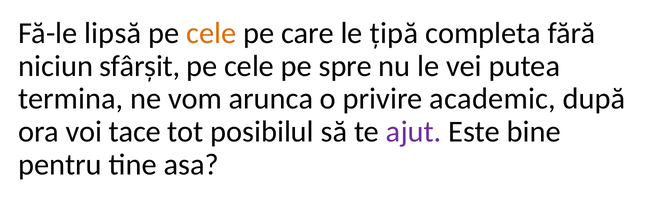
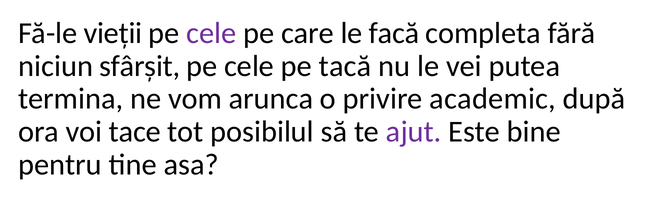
lipsă: lipsă -> vieții
cele at (211, 33) colour: orange -> purple
țipă: țipă -> facă
spre: spre -> tacă
